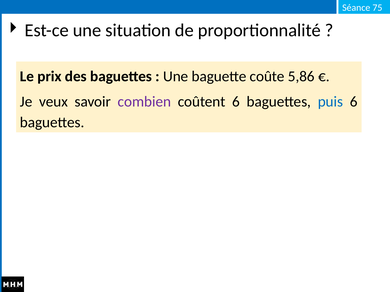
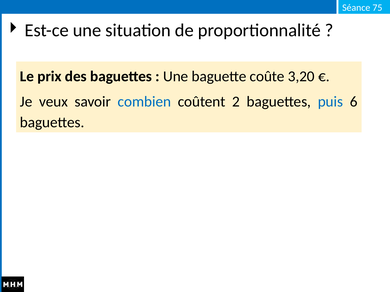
5,86: 5,86 -> 3,20
combien colour: purple -> blue
coûtent 6: 6 -> 2
